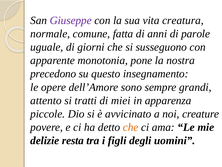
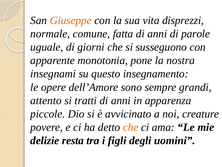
Giuseppe colour: purple -> orange
creatura: creatura -> disprezzi
precedono: precedono -> insegnami
tratti di miei: miei -> anni
